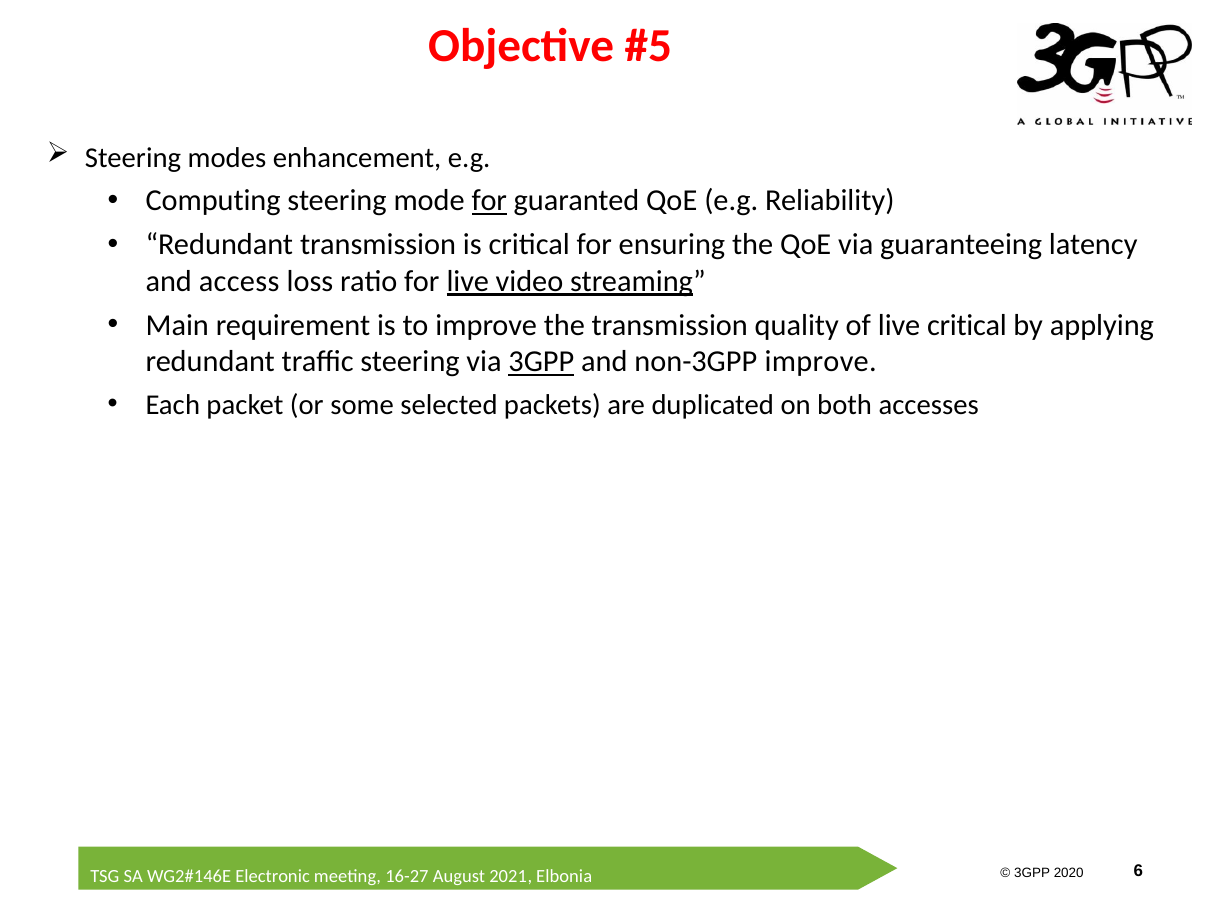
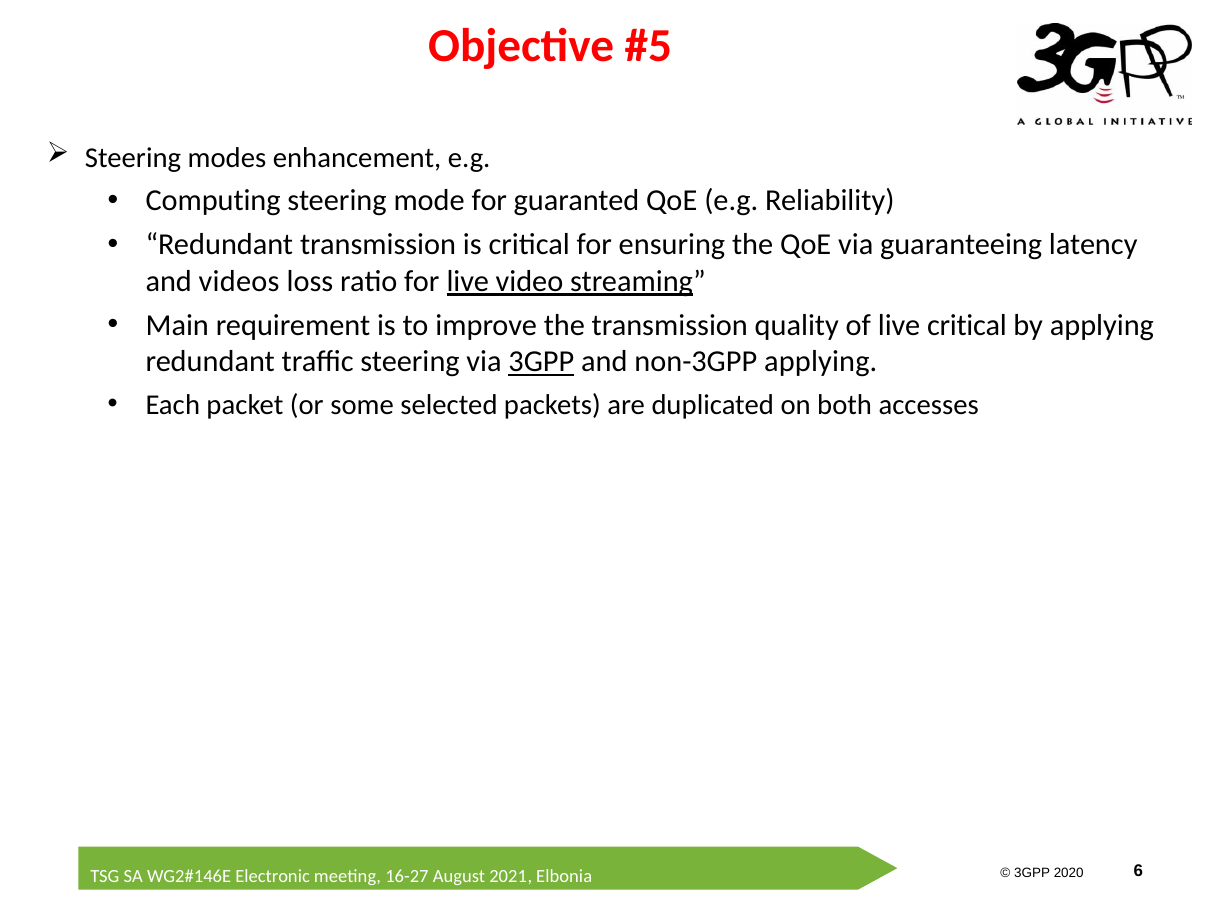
for at (489, 201) underline: present -> none
access: access -> videos
non-3GPP improve: improve -> applying
